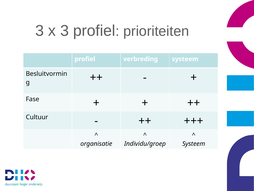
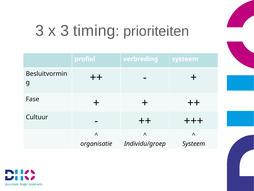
3 profiel: profiel -> timing
